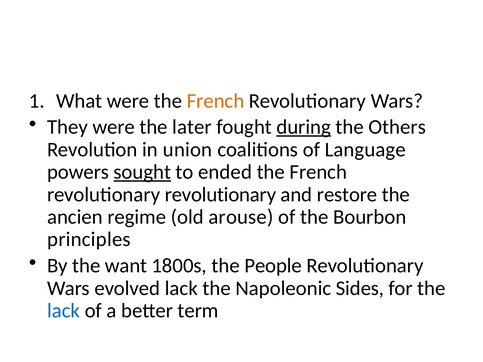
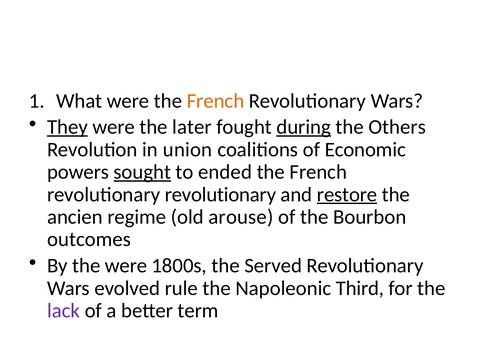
They underline: none -> present
Language: Language -> Economic
restore underline: none -> present
principles: principles -> outcomes
the want: want -> were
People: People -> Served
evolved lack: lack -> rule
Sides: Sides -> Third
lack at (64, 311) colour: blue -> purple
